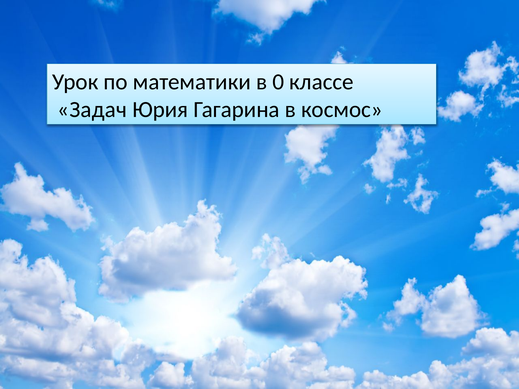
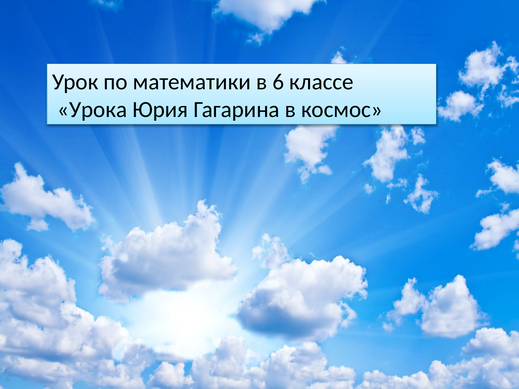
0: 0 -> 6
Задач: Задач -> Урока
